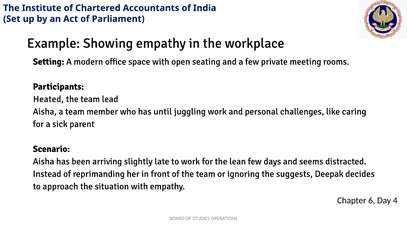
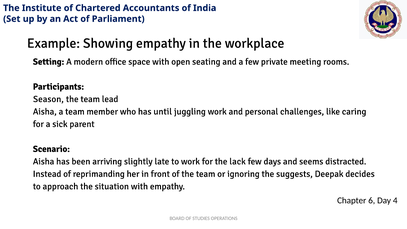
Heated: Heated -> Season
lean: lean -> lack
